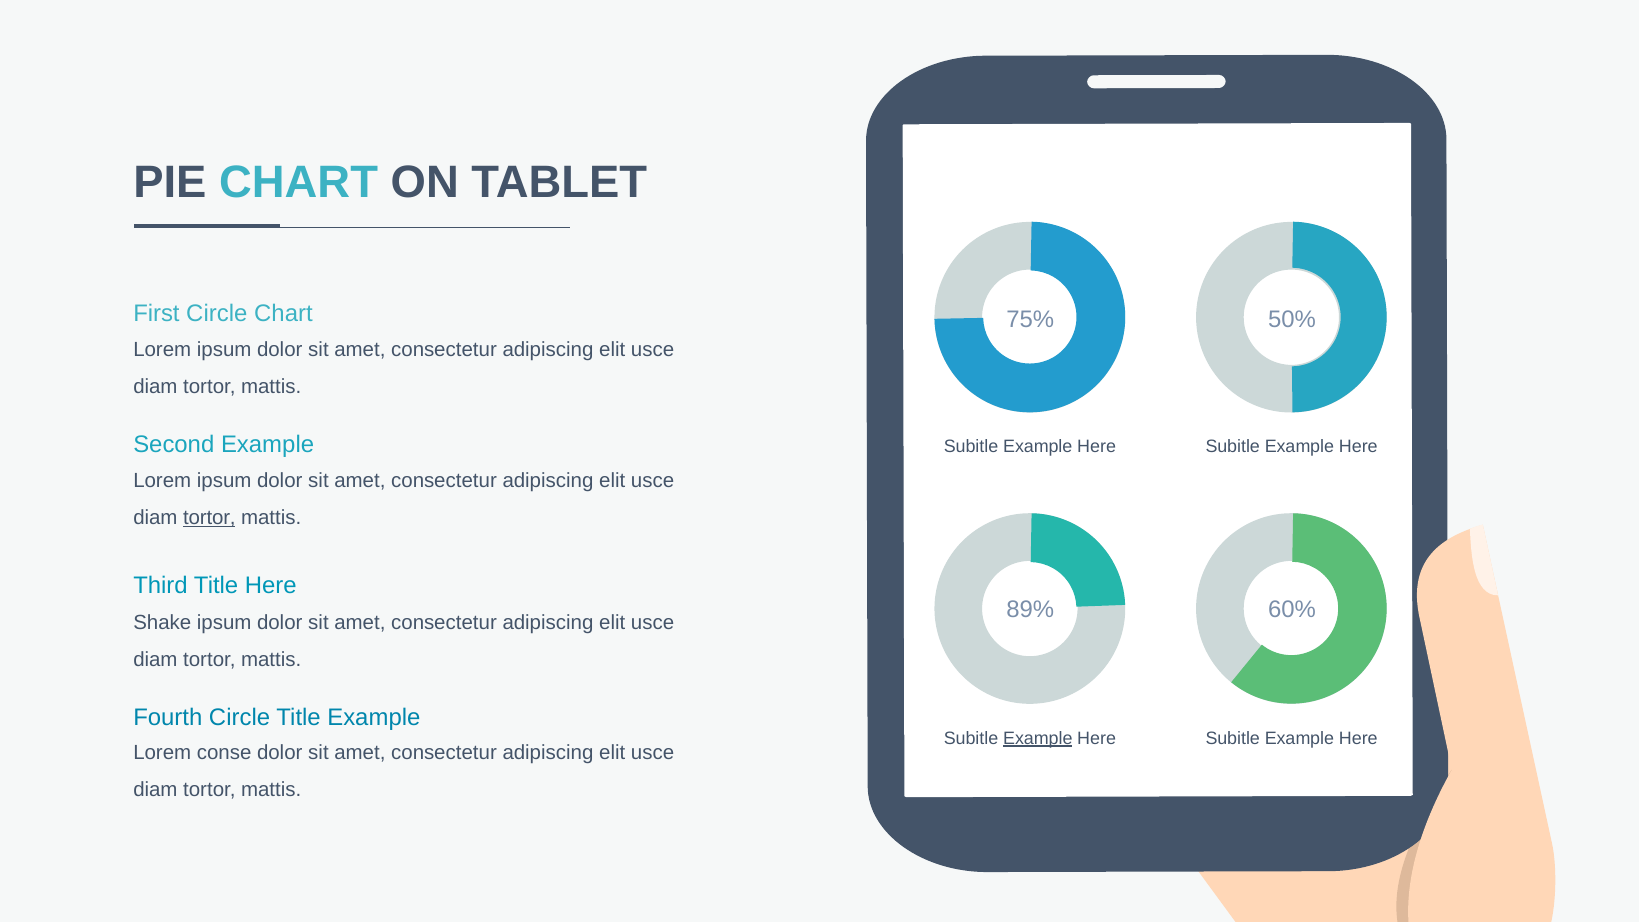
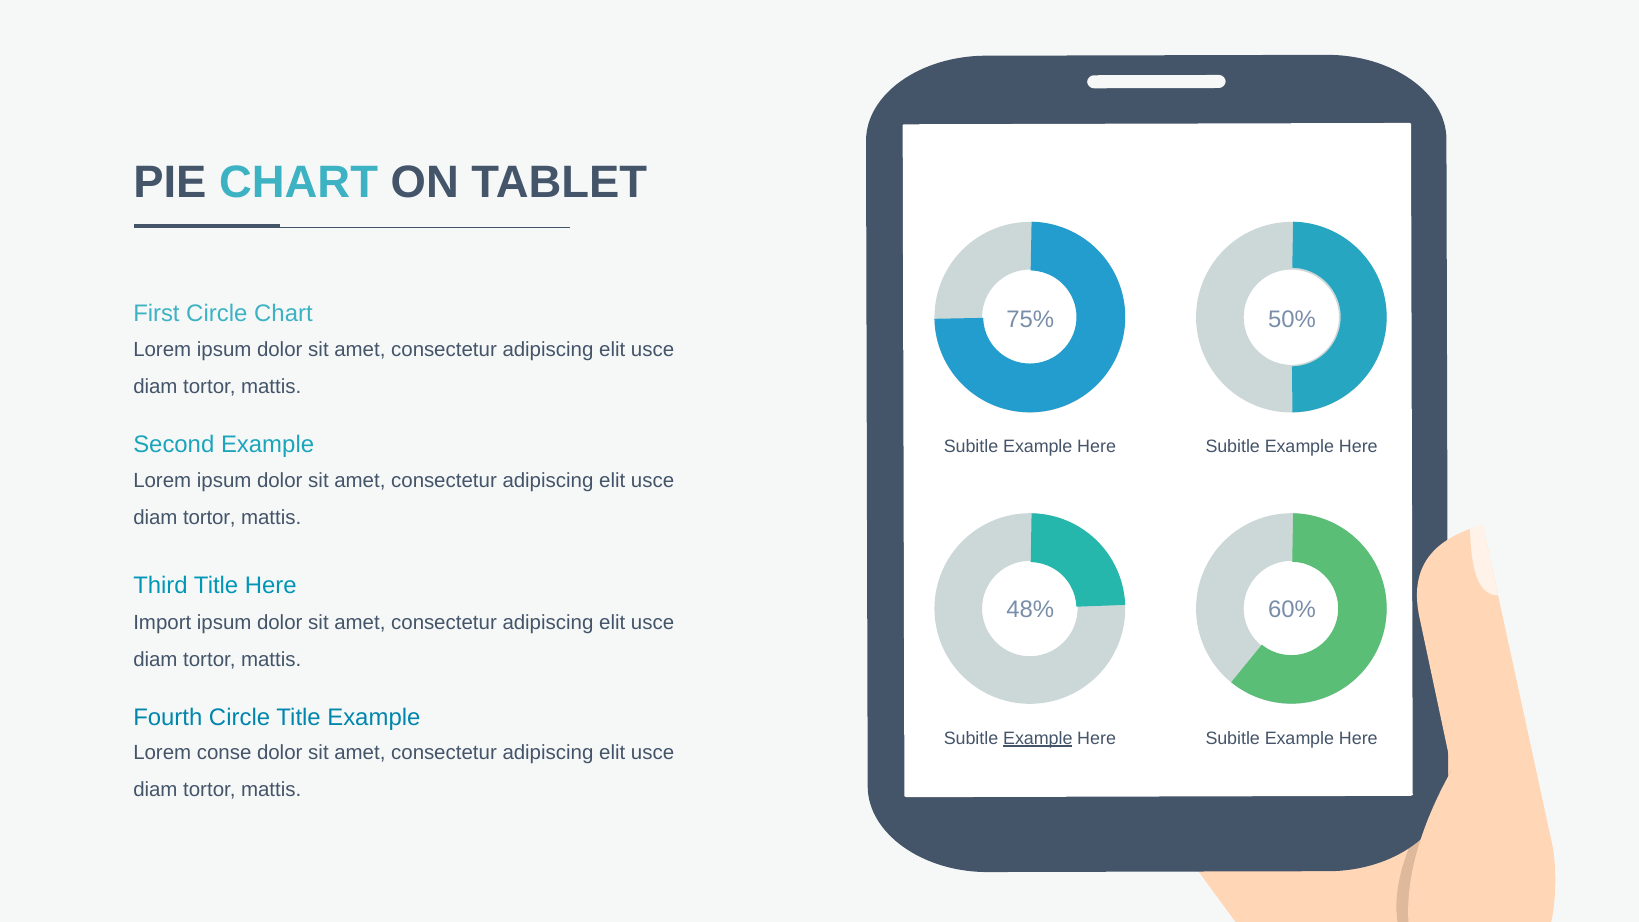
tortor at (209, 518) underline: present -> none
89%: 89% -> 48%
Shake: Shake -> Import
